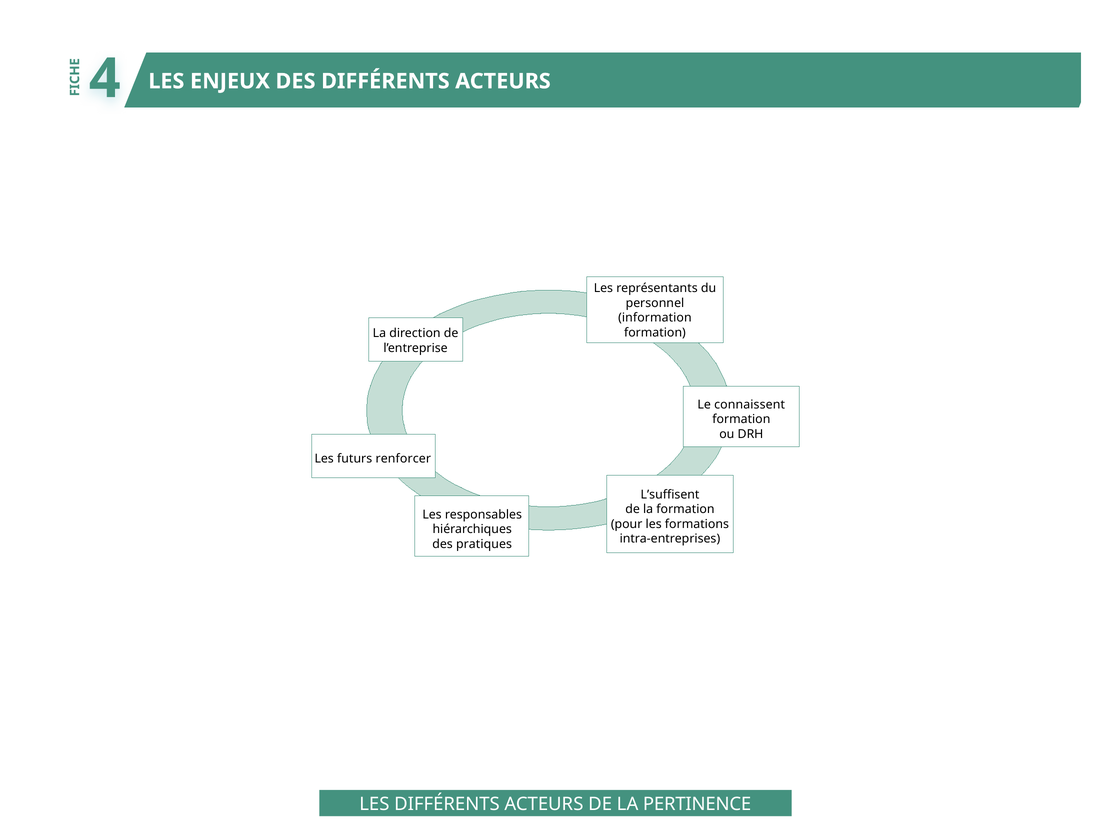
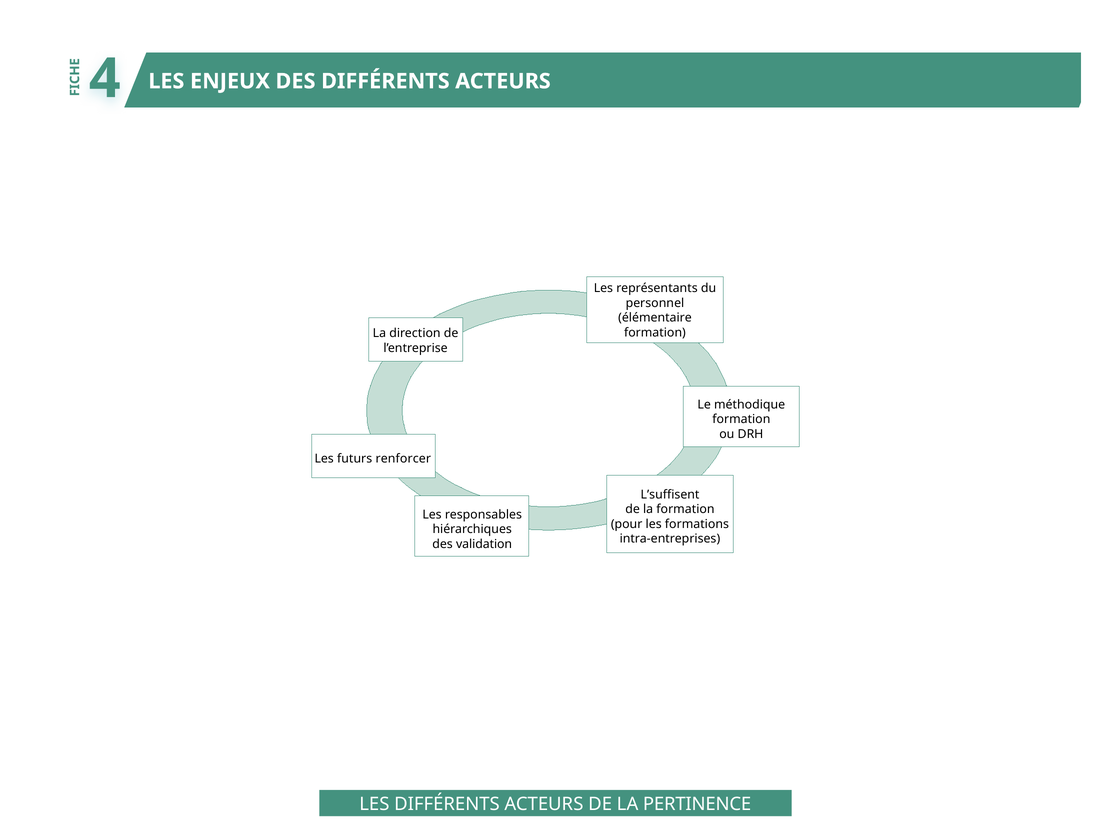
information: information -> élémentaire
connaissent: connaissent -> méthodique
pratiques: pratiques -> validation
